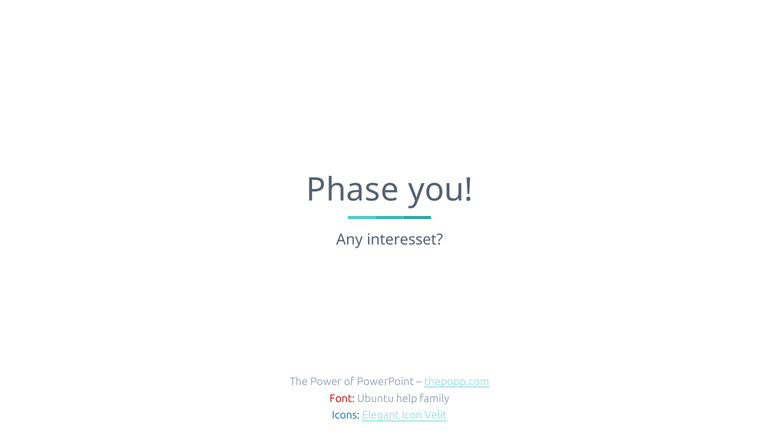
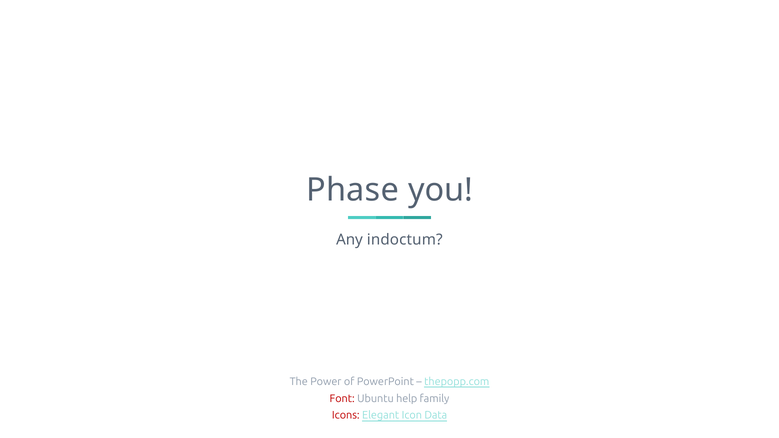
interesset: interesset -> indoctum
Icons colour: blue -> red
Velit: Velit -> Data
